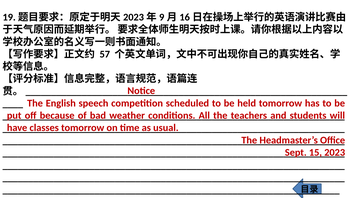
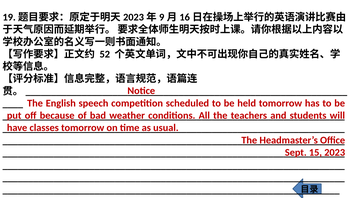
57: 57 -> 52
